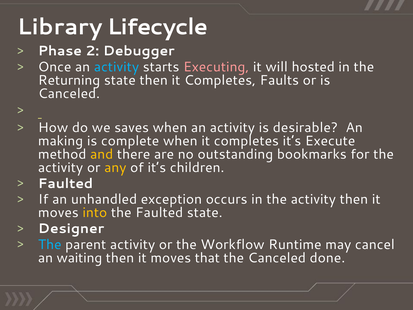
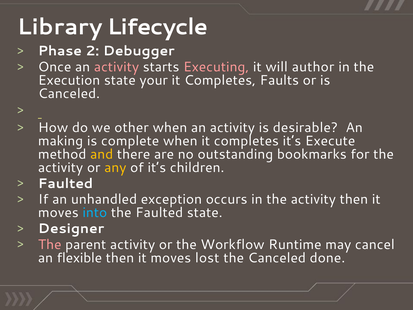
activity at (116, 67) colour: light blue -> pink
hosted: hosted -> author
Returning: Returning -> Execution
state then: then -> your
saves: saves -> other
into colour: yellow -> light blue
The at (50, 244) colour: light blue -> pink
waiting: waiting -> flexible
that: that -> lost
